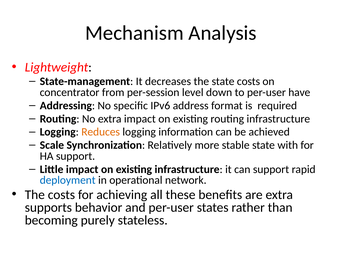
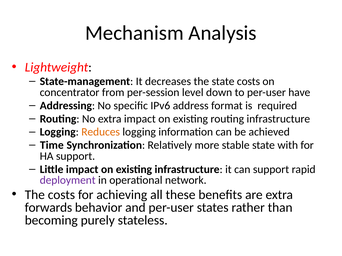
Scale: Scale -> Time
deployment colour: blue -> purple
supports: supports -> forwards
